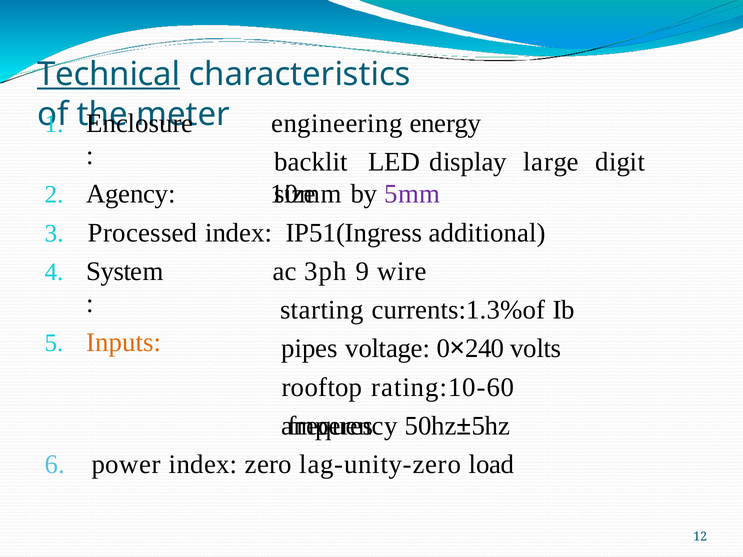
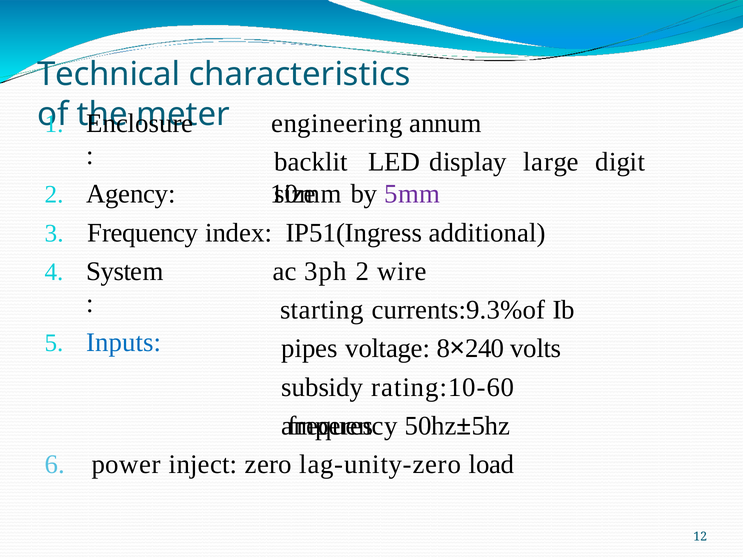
Technical underline: present -> none
energy: energy -> annum
3 Processed: Processed -> Frequency
3ph 9: 9 -> 2
currents:1.3%of: currents:1.3%of -> currents:9.3%of
Inputs colour: orange -> blue
0: 0 -> 8
rooftop: rooftop -> subsidy
power index: index -> inject
